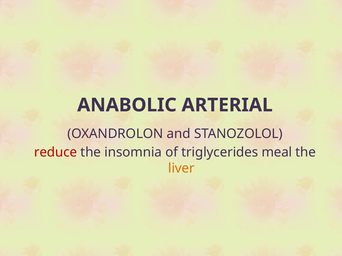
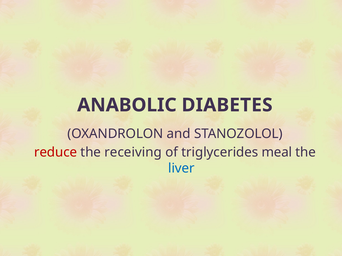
ARTERIAL: ARTERIAL -> DIABETES
insomnia: insomnia -> receiving
liver colour: orange -> blue
